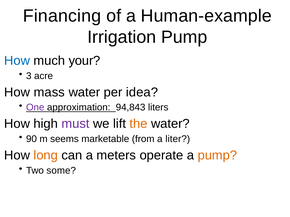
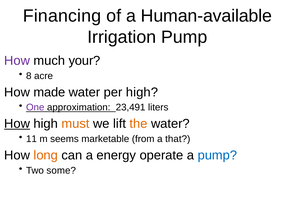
Human-example: Human-example -> Human-available
How at (17, 61) colour: blue -> purple
3: 3 -> 8
mass: mass -> made
per idea: idea -> high
94,843: 94,843 -> 23,491
How at (17, 124) underline: none -> present
must colour: purple -> orange
90: 90 -> 11
liter: liter -> that
meters: meters -> energy
pump at (217, 156) colour: orange -> blue
